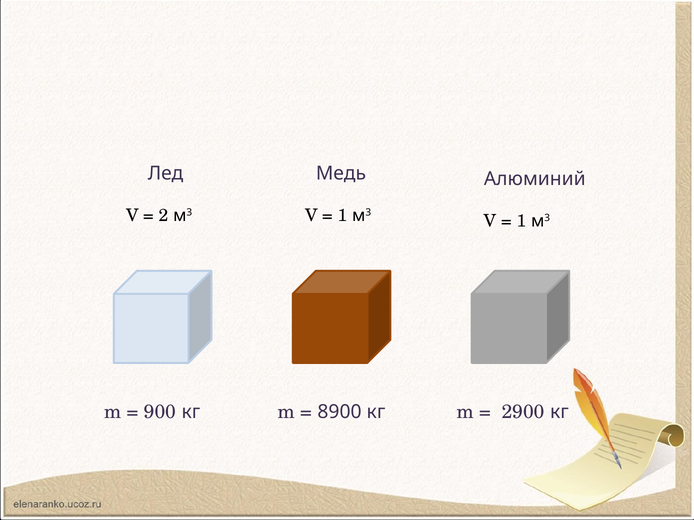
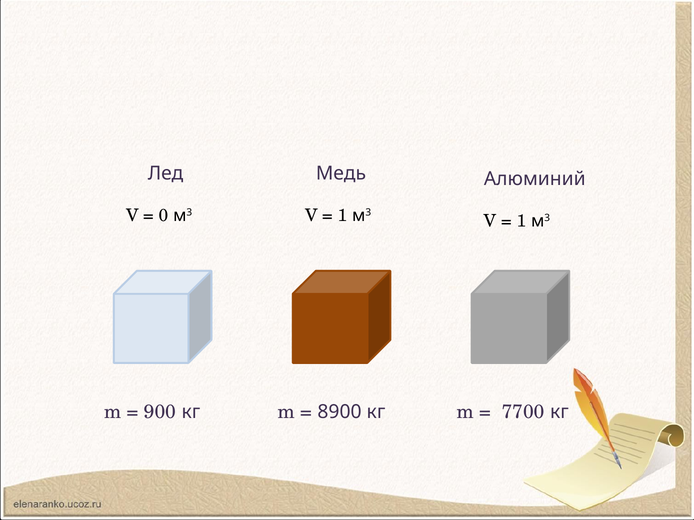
2: 2 -> 0
2900: 2900 -> 7700
